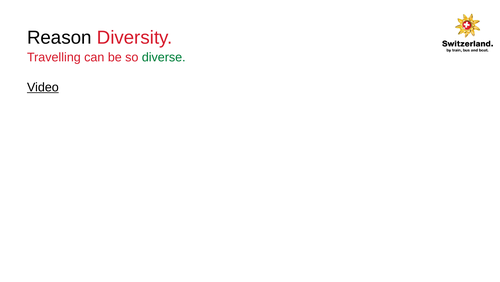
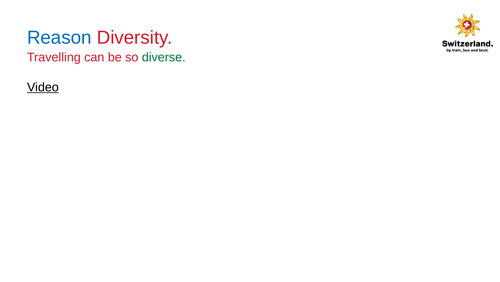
Reason colour: black -> blue
